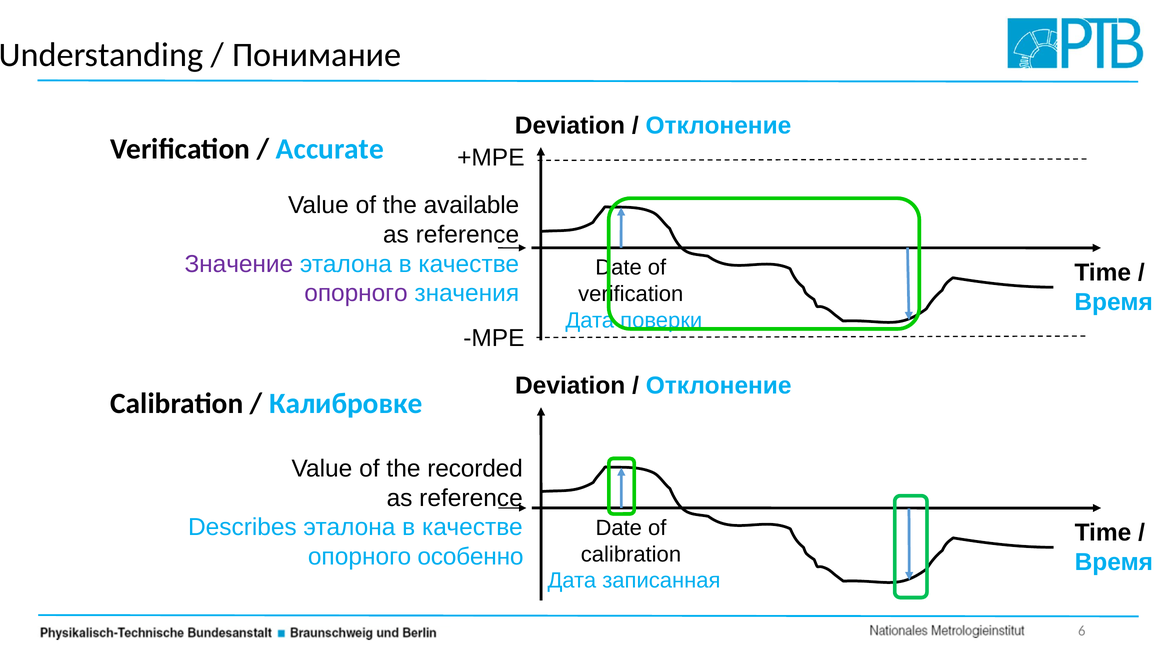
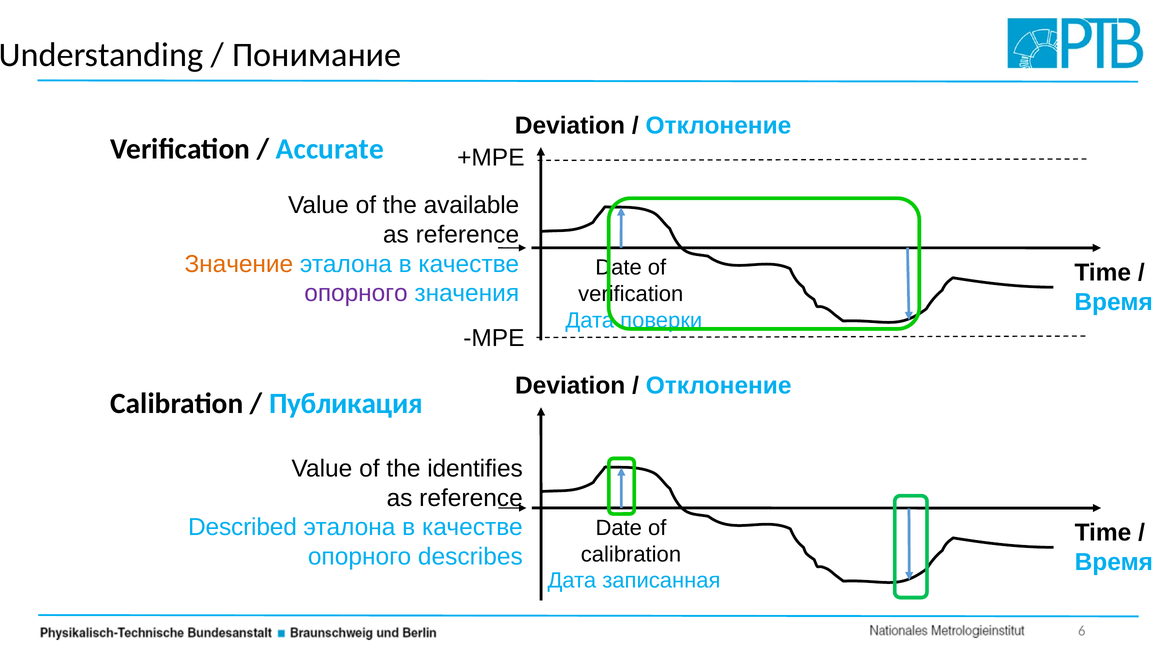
Значение colour: purple -> orange
Калибровке: Калибровке -> Публикация
recorded: recorded -> identifies
Describes: Describes -> Described
особенно: особенно -> describes
